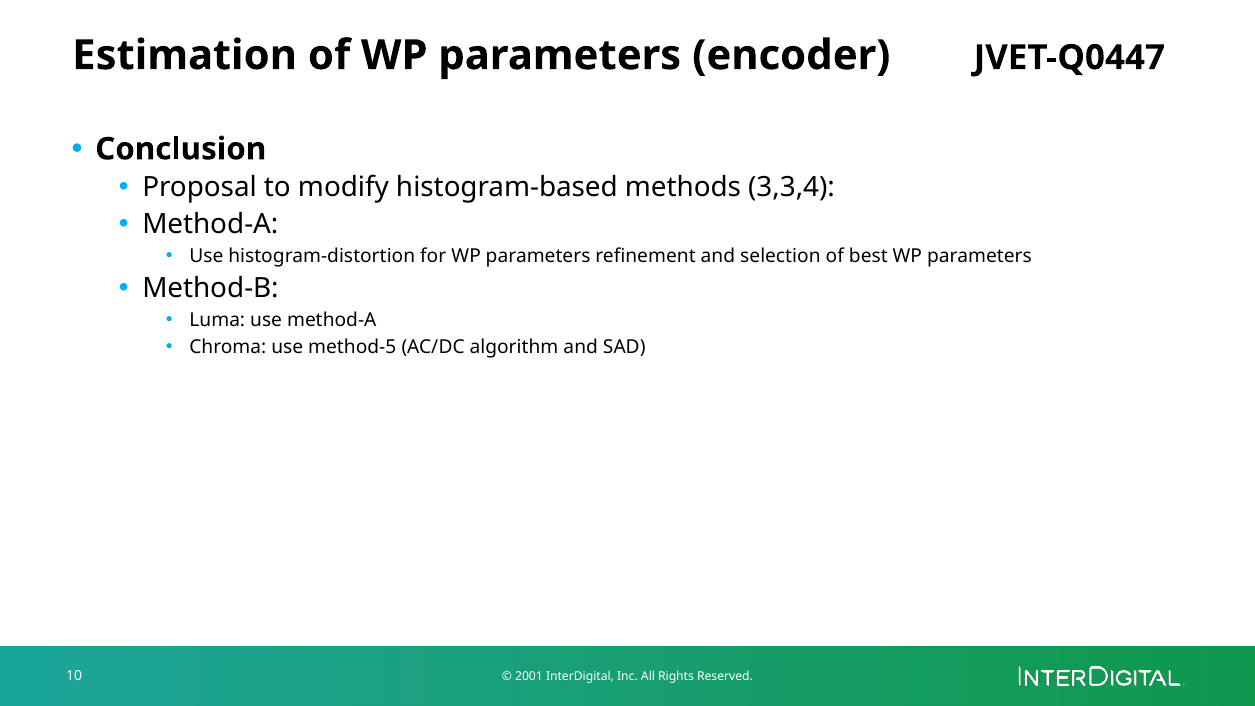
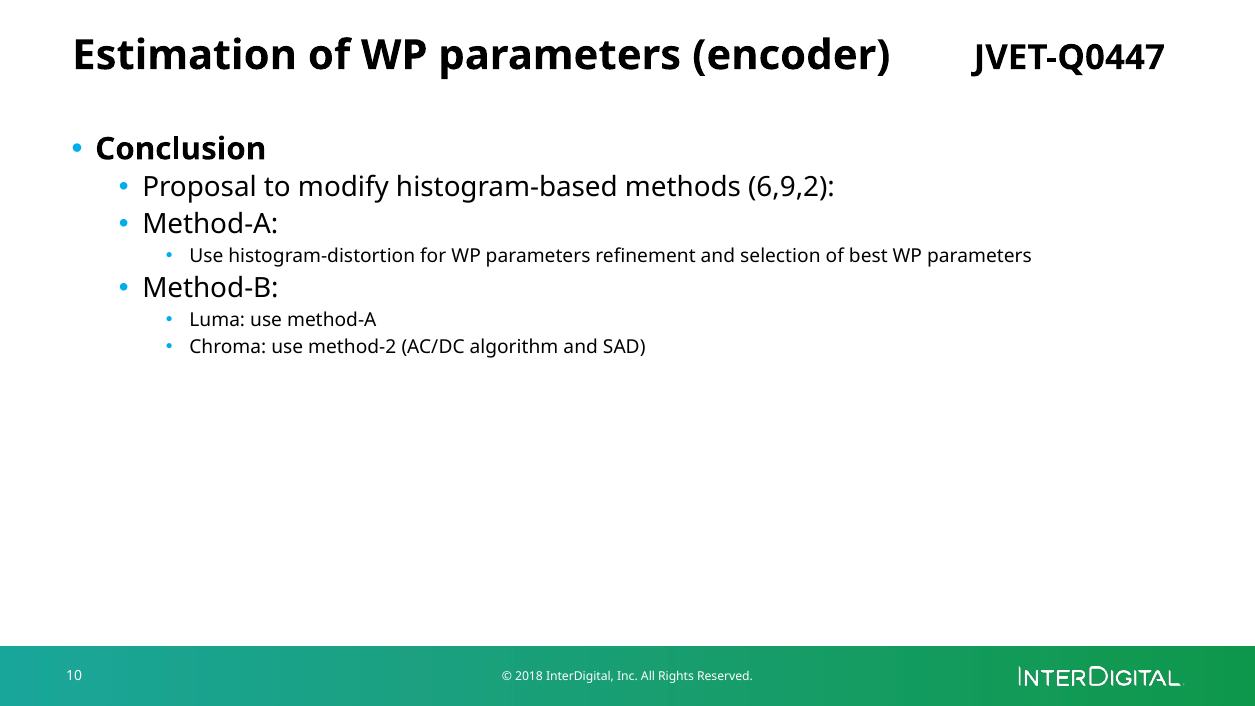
3,3,4: 3,3,4 -> 6,9,2
method-5: method-5 -> method-2
2001: 2001 -> 2018
